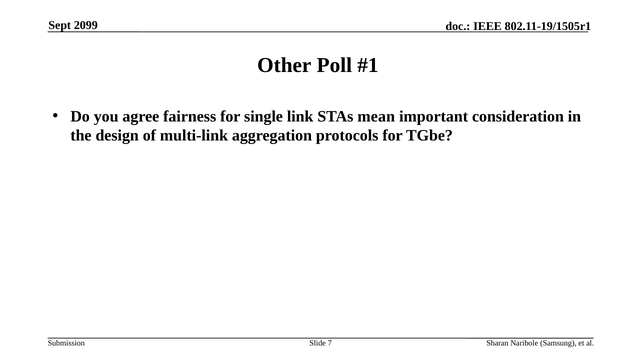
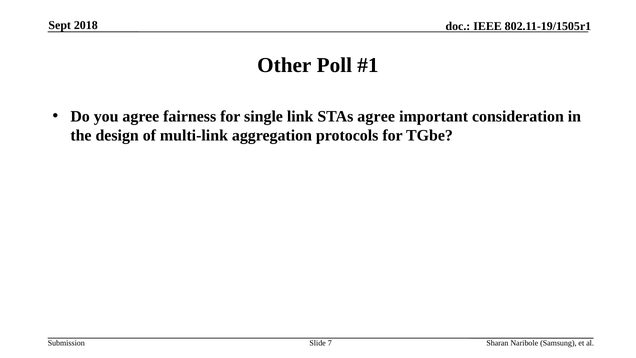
2099: 2099 -> 2018
STAs mean: mean -> agree
